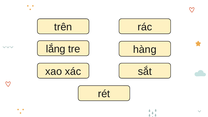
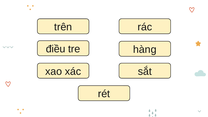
lắng: lắng -> điều
